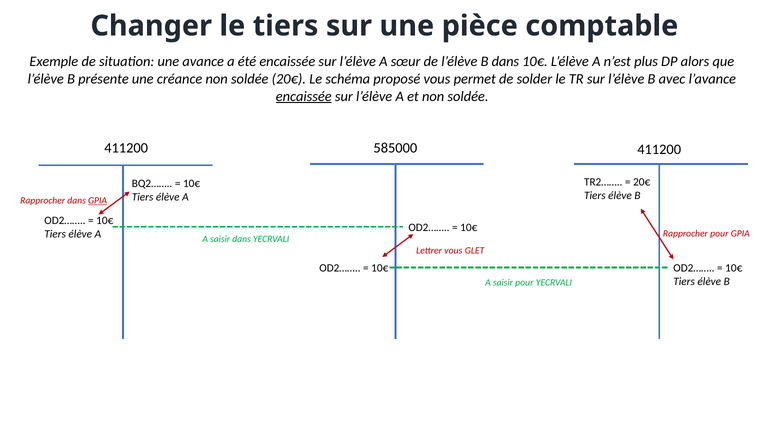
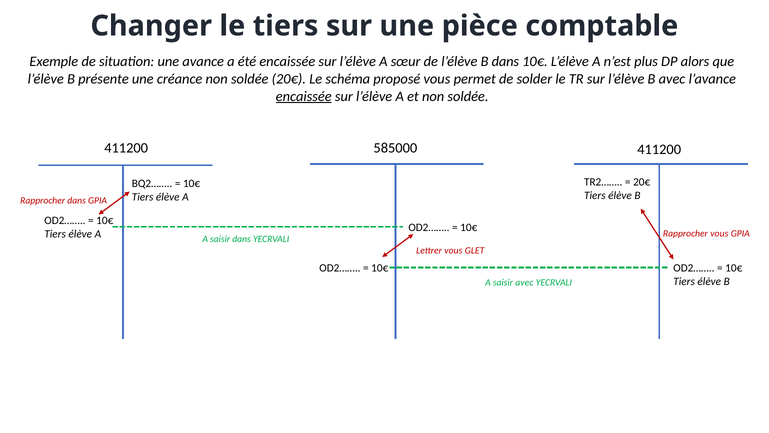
GPIA at (98, 200) underline: present -> none
Rapprocher pour: pour -> vous
saisir pour: pour -> avec
